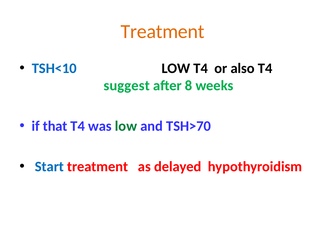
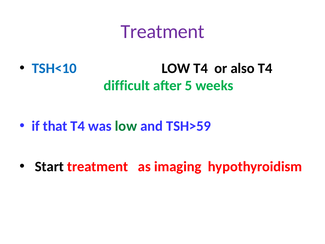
Treatment at (163, 31) colour: orange -> purple
suggest: suggest -> difficult
8: 8 -> 5
TSH>70: TSH>70 -> TSH>59
Start colour: blue -> black
delayed: delayed -> imaging
